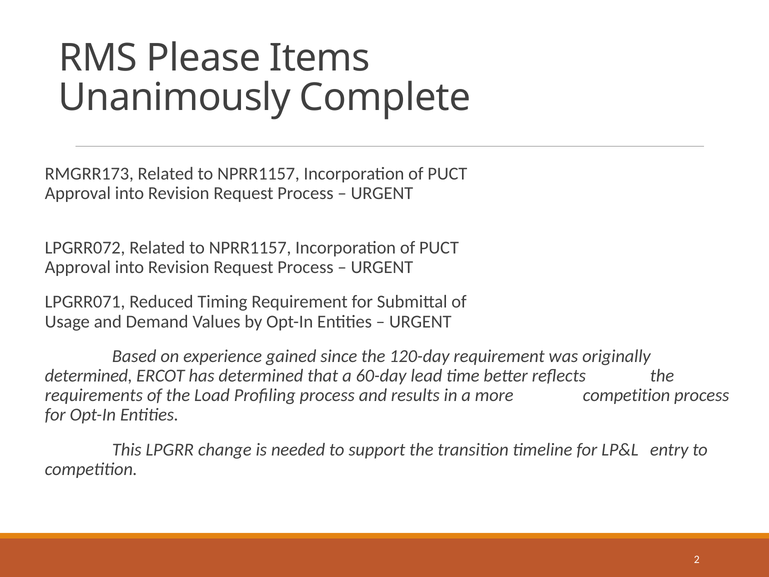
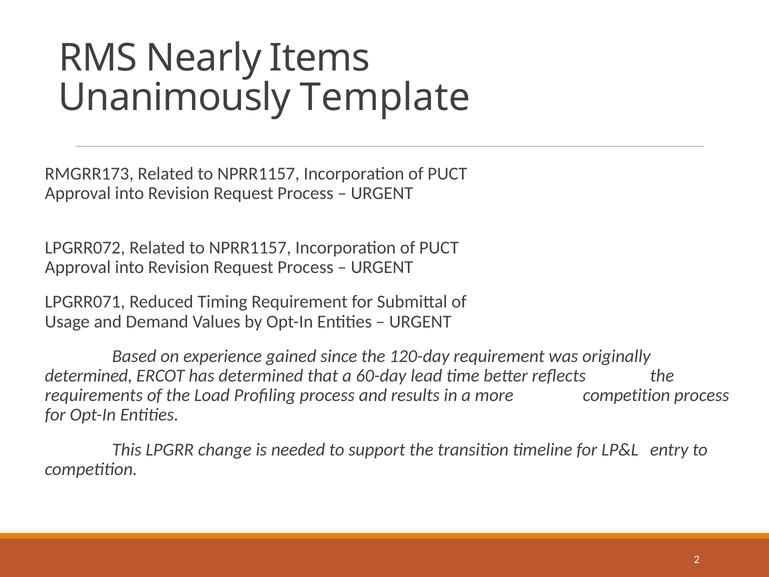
Please: Please -> Nearly
Complete: Complete -> Template
